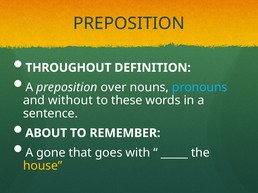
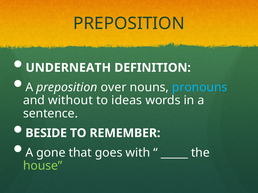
THROUGHOUT: THROUGHOUT -> UNDERNEATH
these: these -> ideas
ABOUT: ABOUT -> BESIDE
house colour: yellow -> light green
